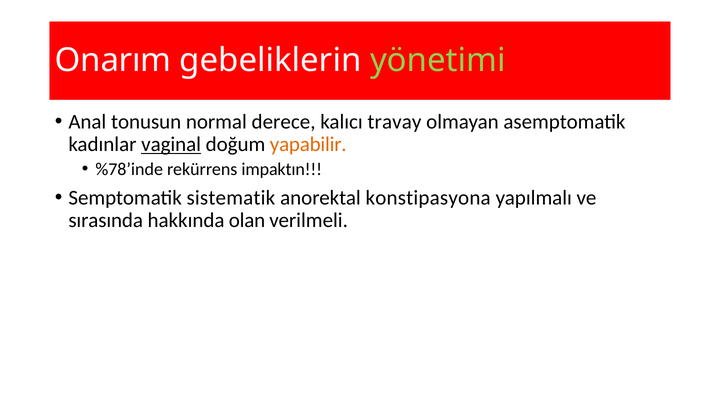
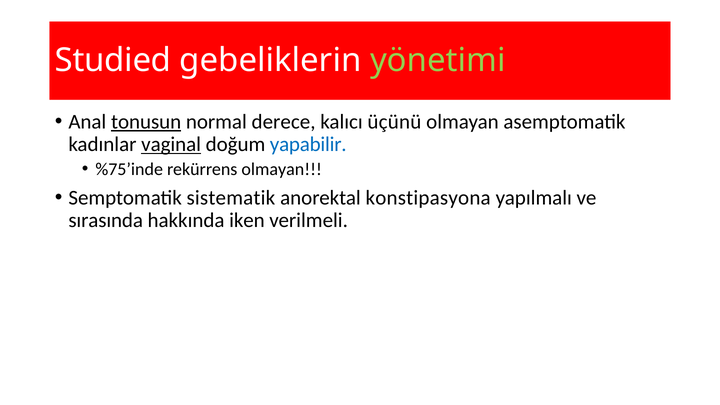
Onarım: Onarım -> Studied
tonusun underline: none -> present
travay: travay -> üçünü
yapabilir colour: orange -> blue
%78’inde: %78’inde -> %75’inde
rekürrens impaktın: impaktın -> olmayan
olan: olan -> iken
